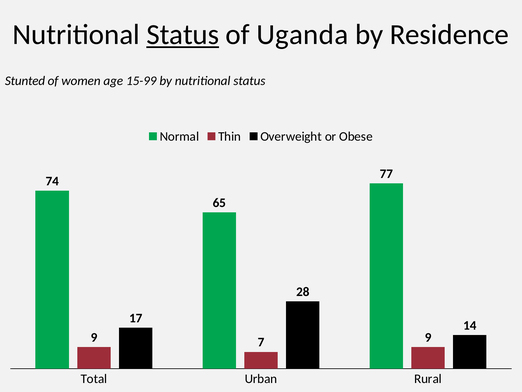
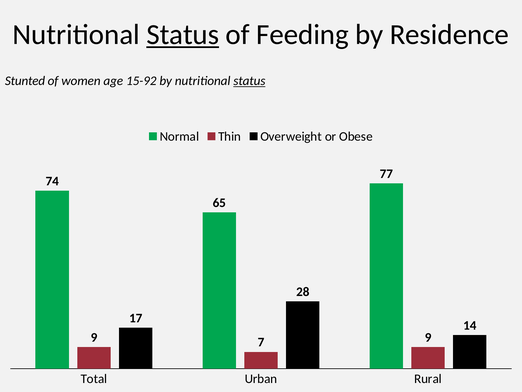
Uganda: Uganda -> Feeding
15-99: 15-99 -> 15-92
status at (249, 81) underline: none -> present
